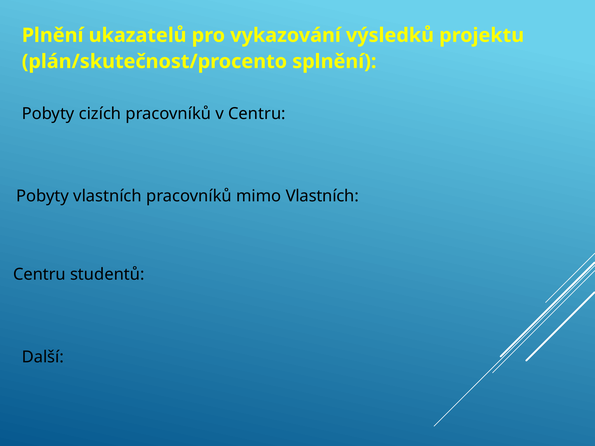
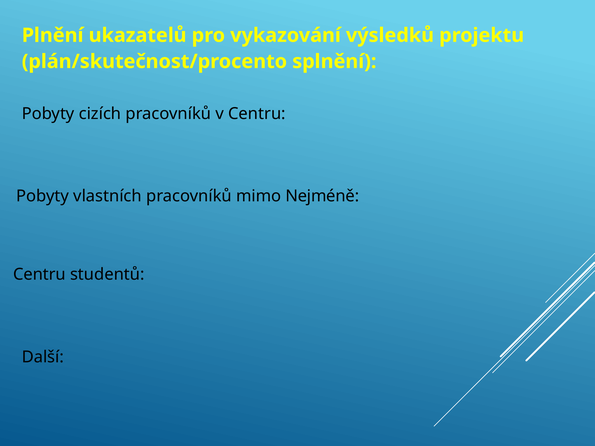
mimo Vlastních: Vlastních -> Nejméně
